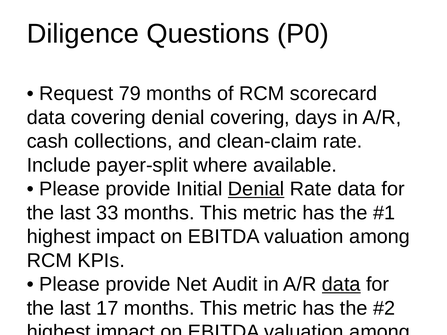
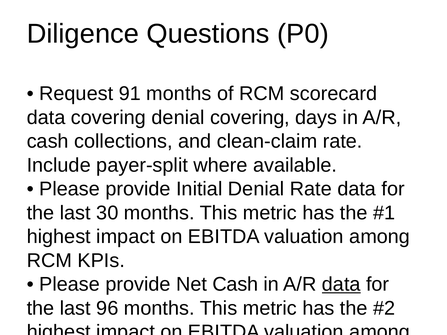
79: 79 -> 91
Denial at (256, 189) underline: present -> none
33: 33 -> 30
Net Audit: Audit -> Cash
17: 17 -> 96
